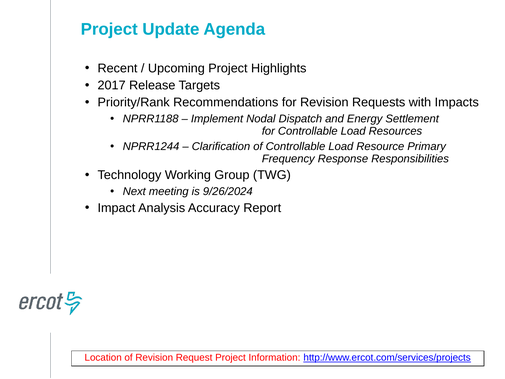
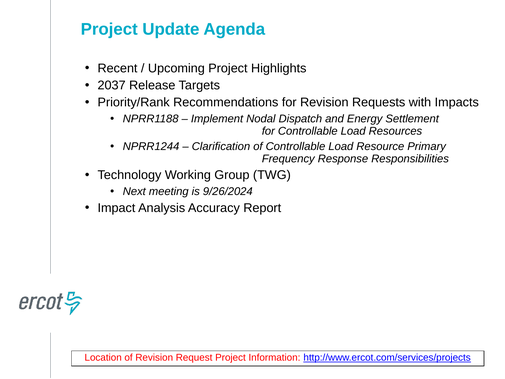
2017: 2017 -> 2037
